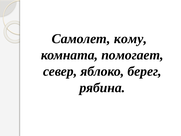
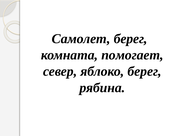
Самолет кому: кому -> берег
